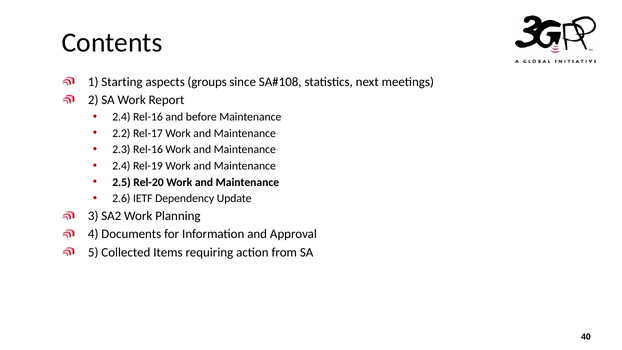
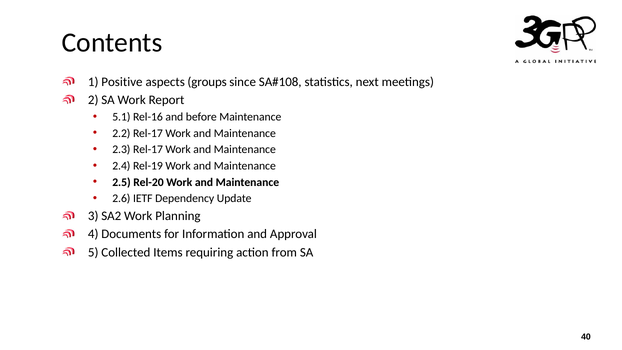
Starting: Starting -> Positive
2.4 at (121, 117): 2.4 -> 5.1
2.3 Rel-16: Rel-16 -> Rel-17
